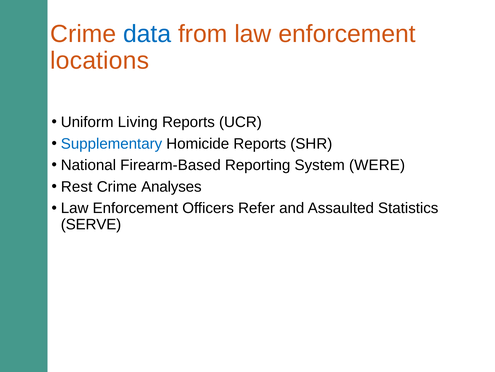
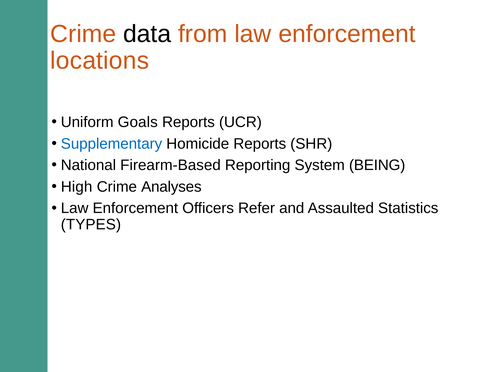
data colour: blue -> black
Living: Living -> Goals
WERE: WERE -> BEING
Rest: Rest -> High
SERVE: SERVE -> TYPES
